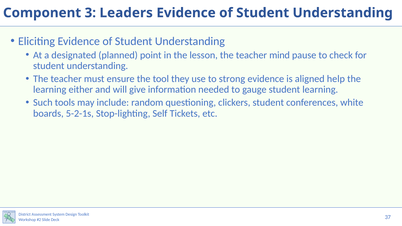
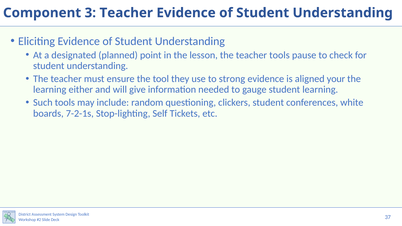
3 Leaders: Leaders -> Teacher
teacher mind: mind -> tools
help: help -> your
5-2-1s: 5-2-1s -> 7-2-1s
